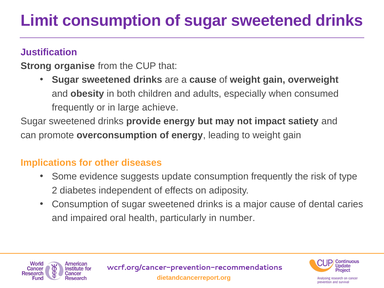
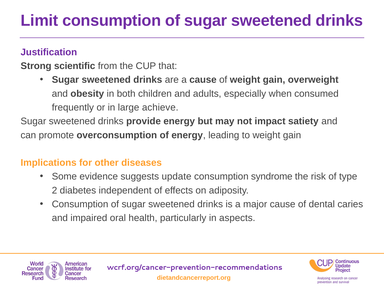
organise: organise -> scientific
consumption frequently: frequently -> syndrome
number: number -> aspects
